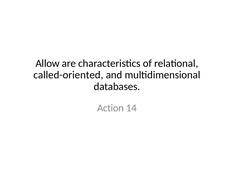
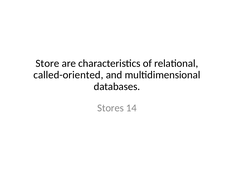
Allow: Allow -> Store
Action: Action -> Stores
